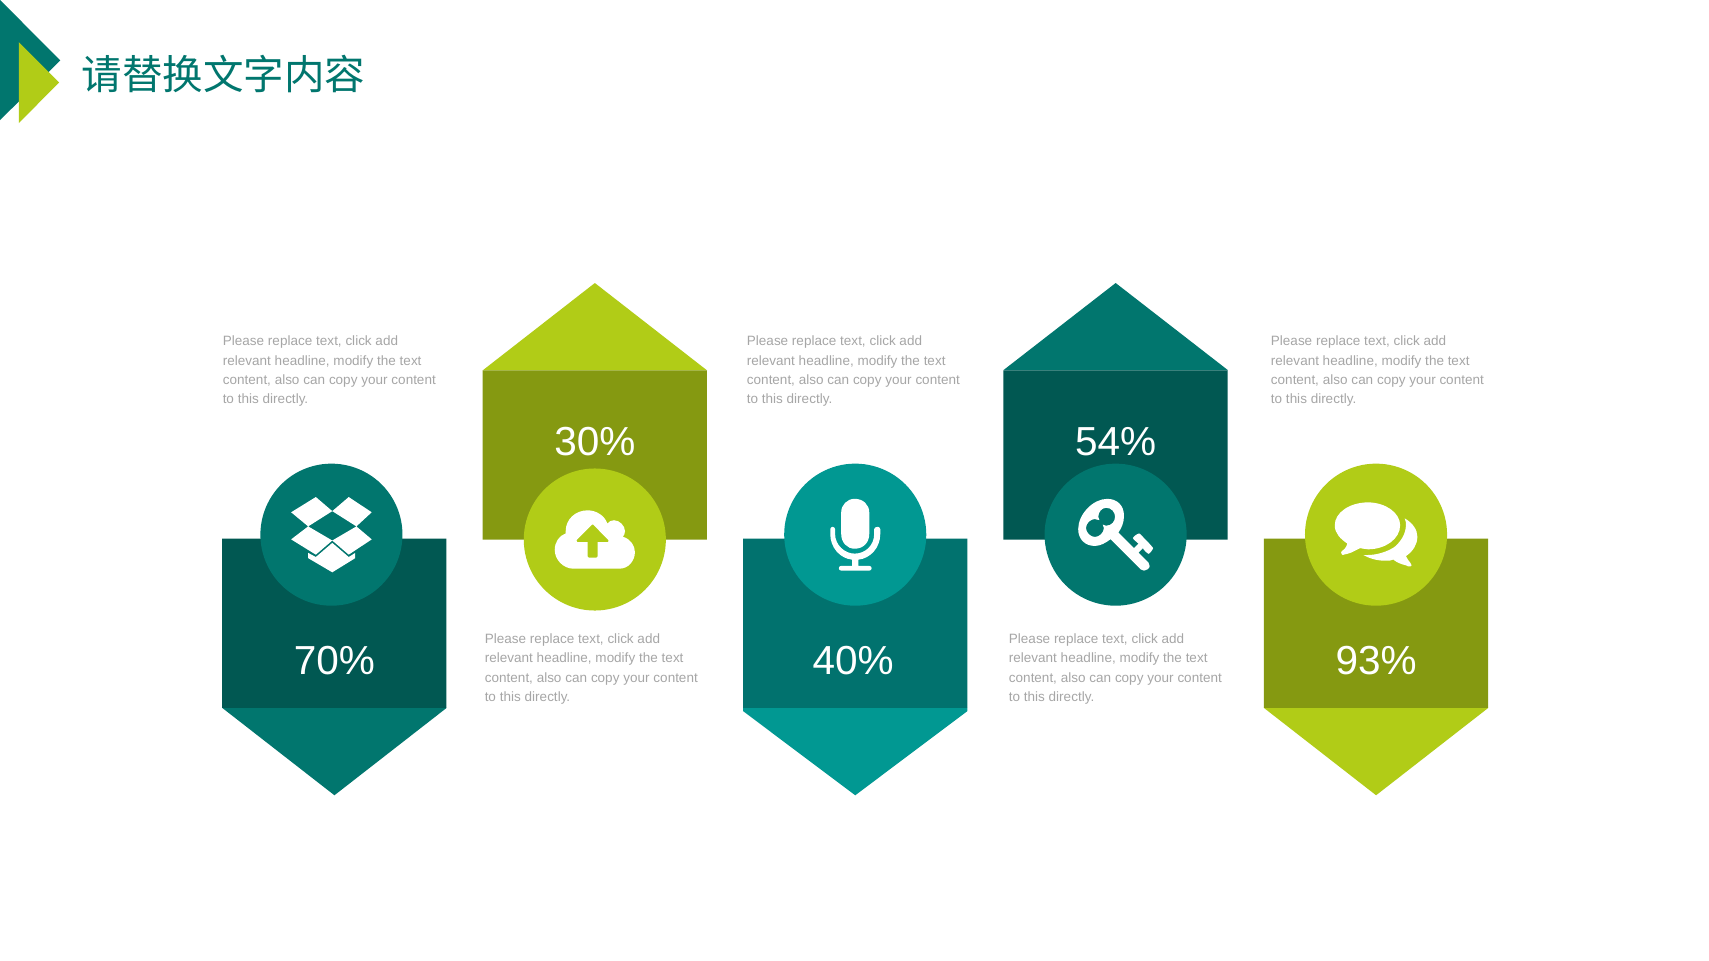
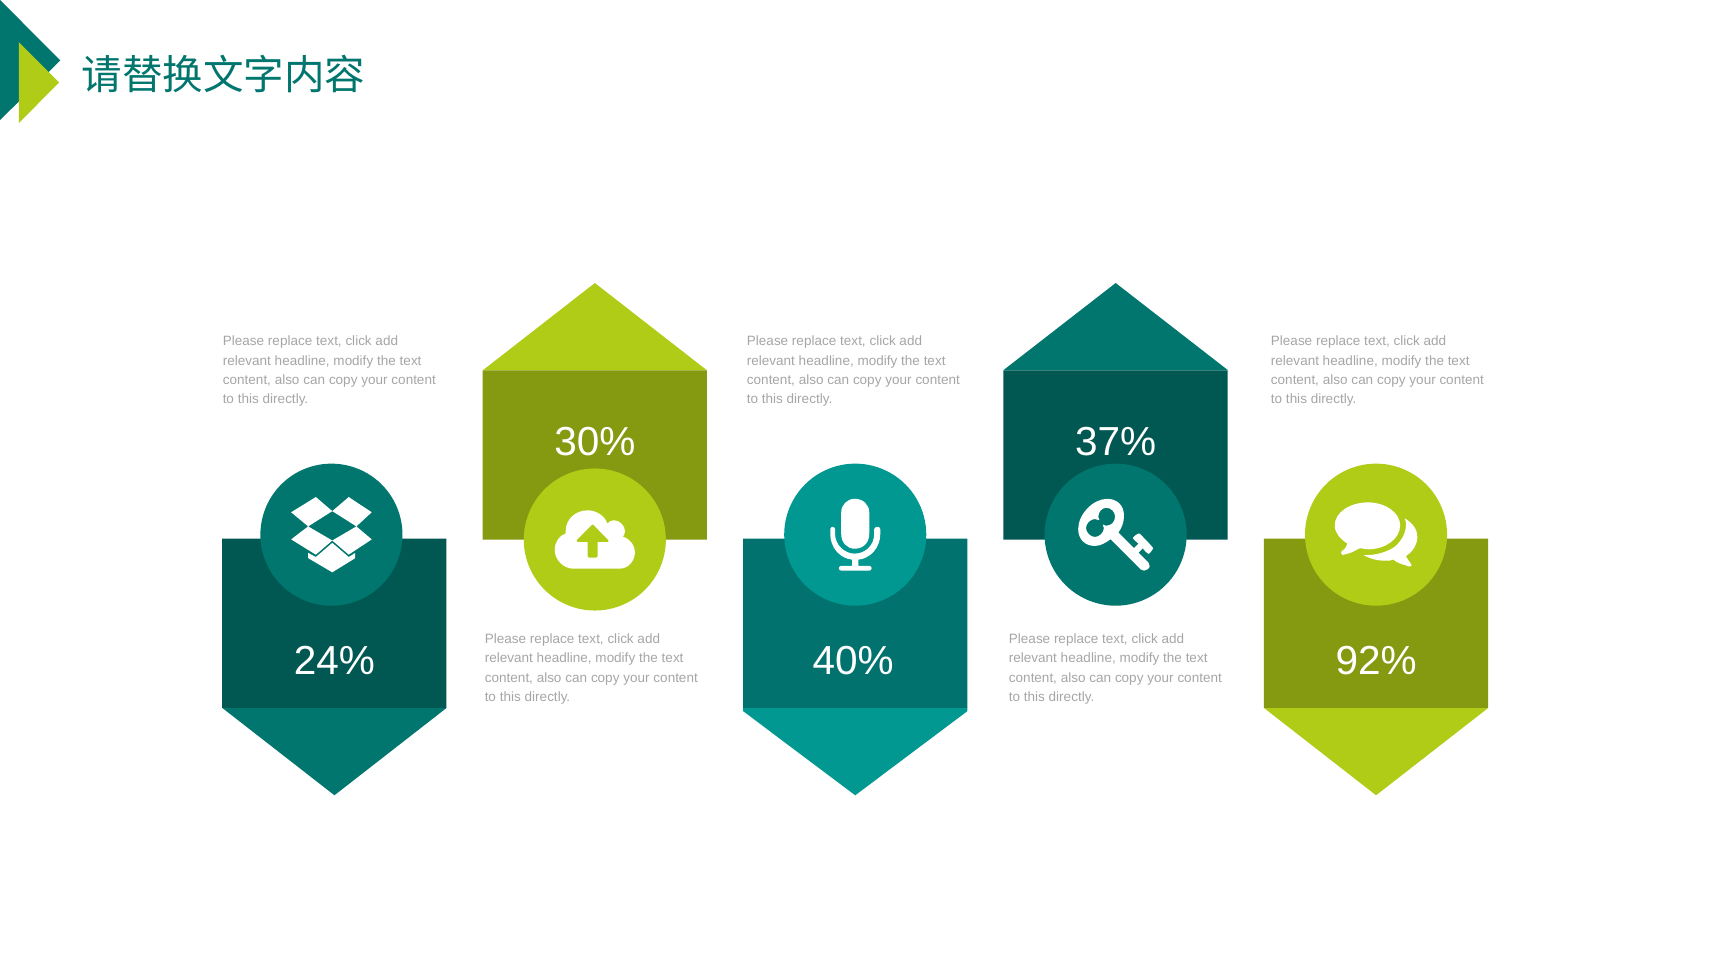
54%: 54% -> 37%
70%: 70% -> 24%
93%: 93% -> 92%
